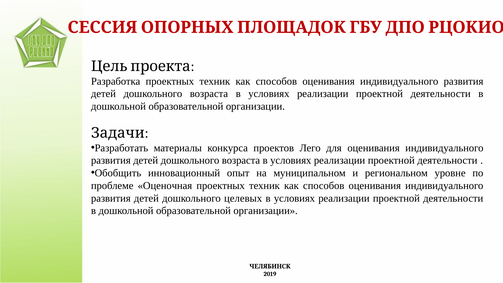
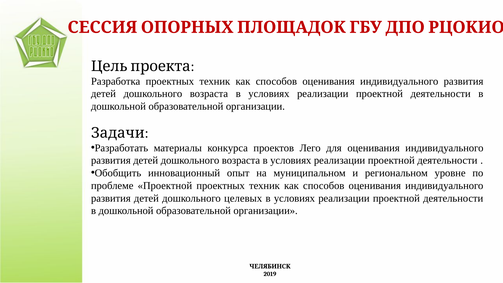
проблеме Оценочная: Оценочная -> Проектной
